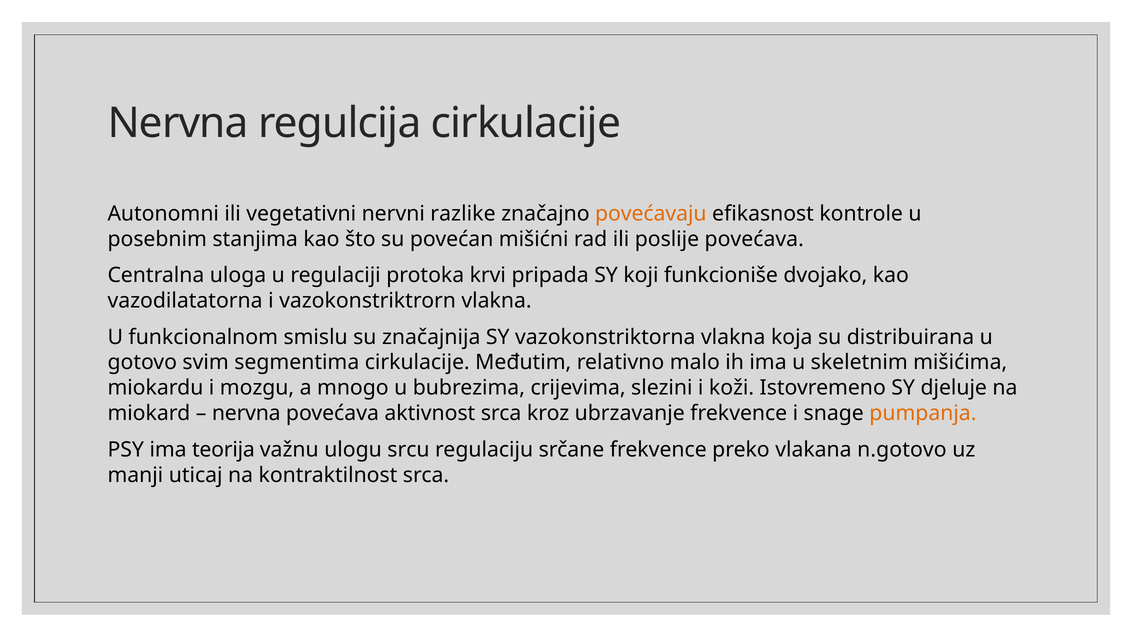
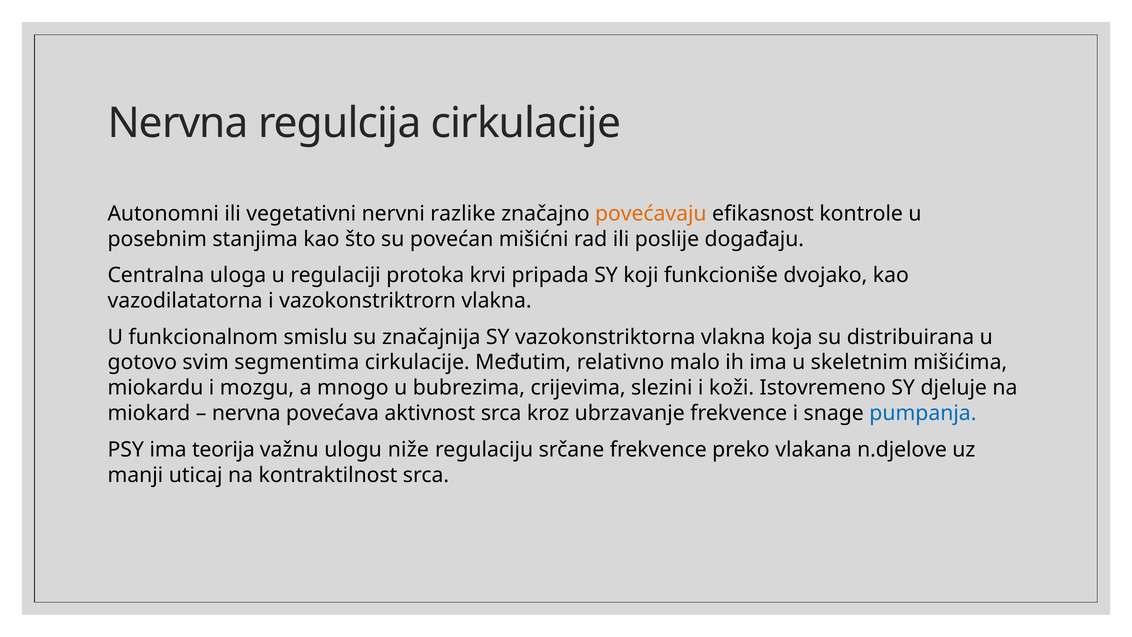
poslije povećava: povećava -> događaju
pumpanja colour: orange -> blue
srcu: srcu -> niže
n.gotovo: n.gotovo -> n.djelove
